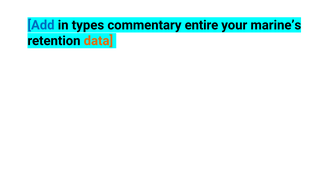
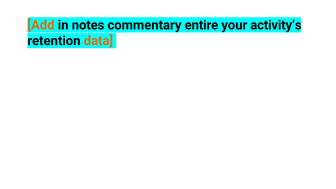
Add colour: blue -> orange
types: types -> notes
marine’s: marine’s -> activity’s
